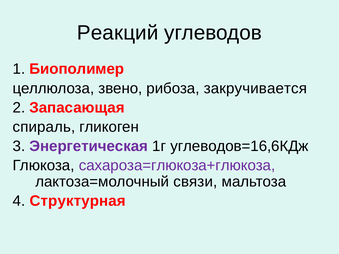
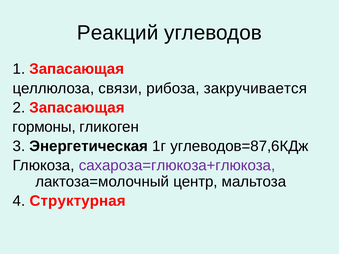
1 Биополимер: Биополимер -> Запасающая
звено: звено -> связи
спираль: спираль -> гормоны
Энергетическая colour: purple -> black
углеводов=16,6КДж: углеводов=16,6КДж -> углеводов=87,6КДж
связи: связи -> центр
